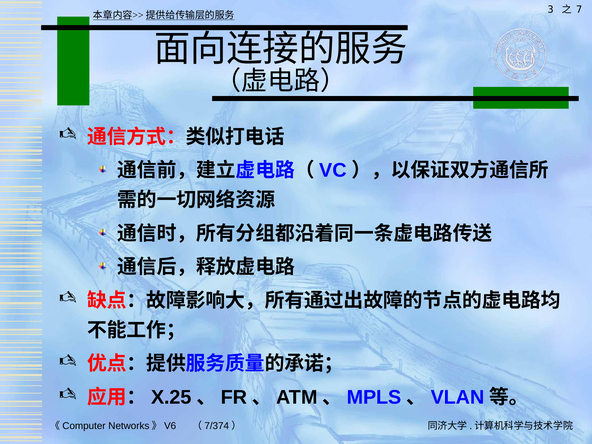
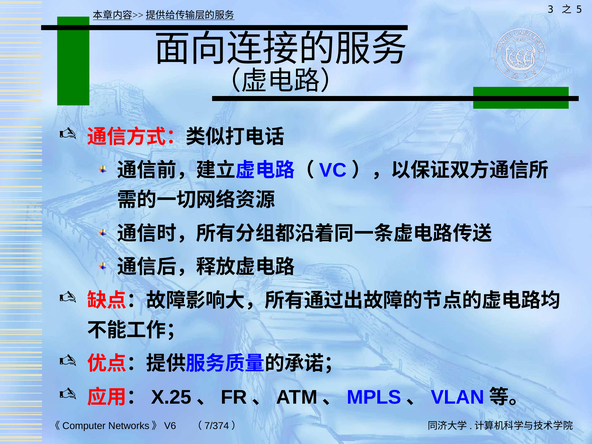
7: 7 -> 5
